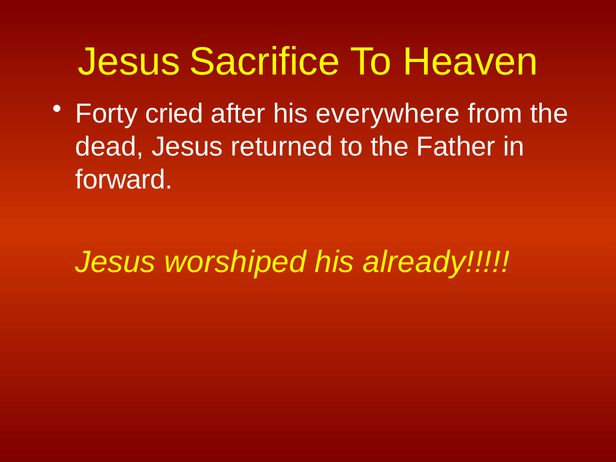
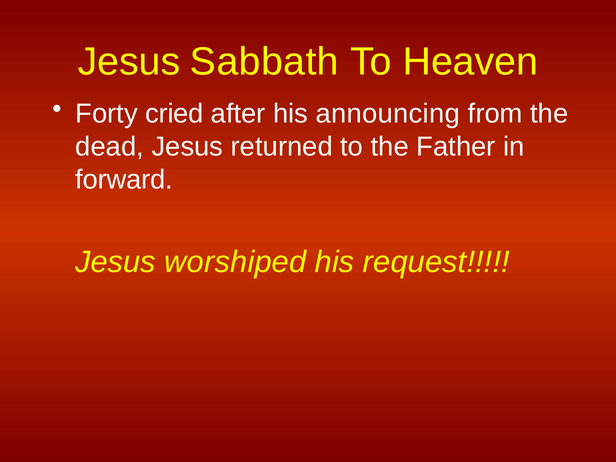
Sacrifice: Sacrifice -> Sabbath
everywhere: everywhere -> announcing
already: already -> request
